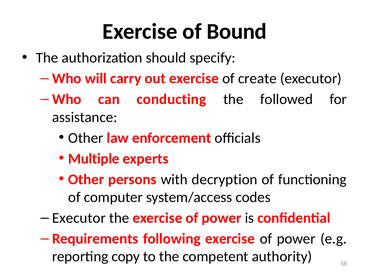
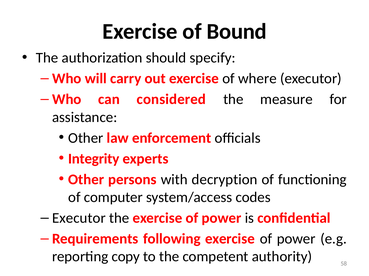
create: create -> where
conducting: conducting -> considered
followed: followed -> measure
Multiple: Multiple -> Integrity
